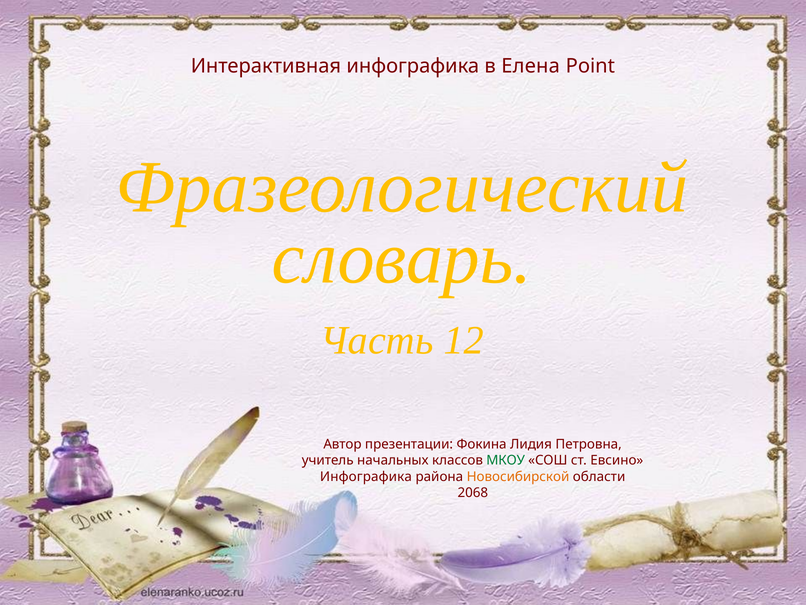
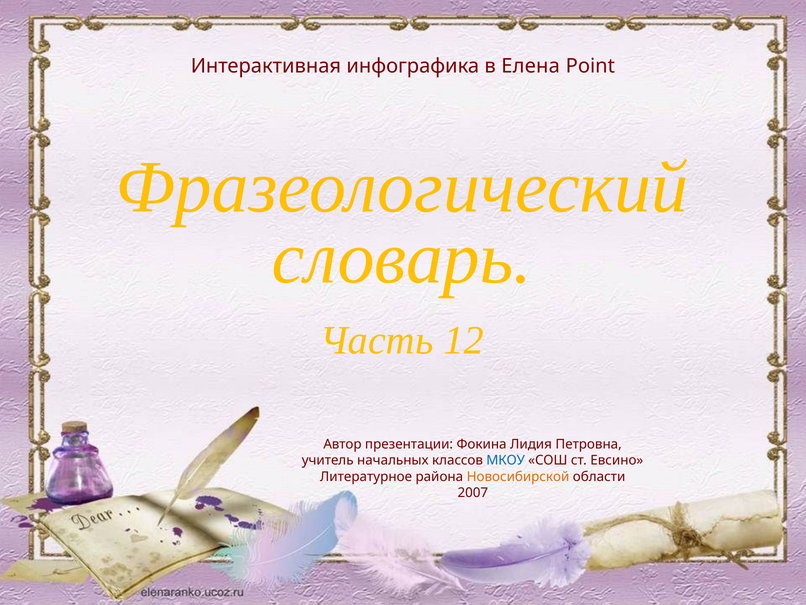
МКОУ colour: green -> blue
Инфографика at (366, 476): Инфографика -> Литературное
2068: 2068 -> 2007
